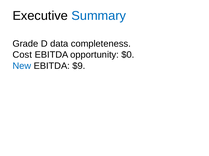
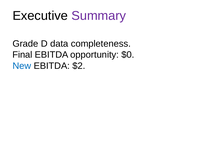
Summary colour: blue -> purple
Cost: Cost -> Final
$9: $9 -> $2
